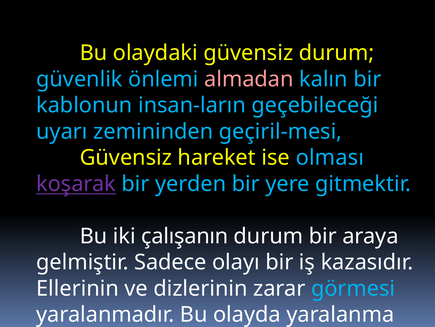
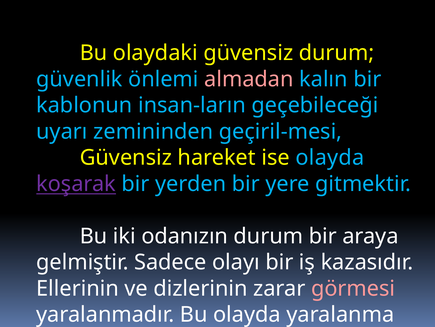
ise olması: olması -> olayda
çalışanın: çalışanın -> odanızın
görmesi colour: light blue -> pink
